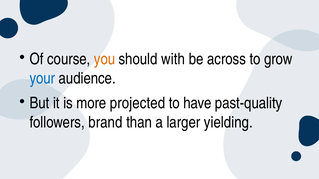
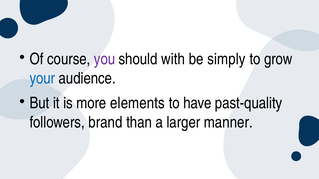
you colour: orange -> purple
across: across -> simply
projected: projected -> elements
yielding: yielding -> manner
